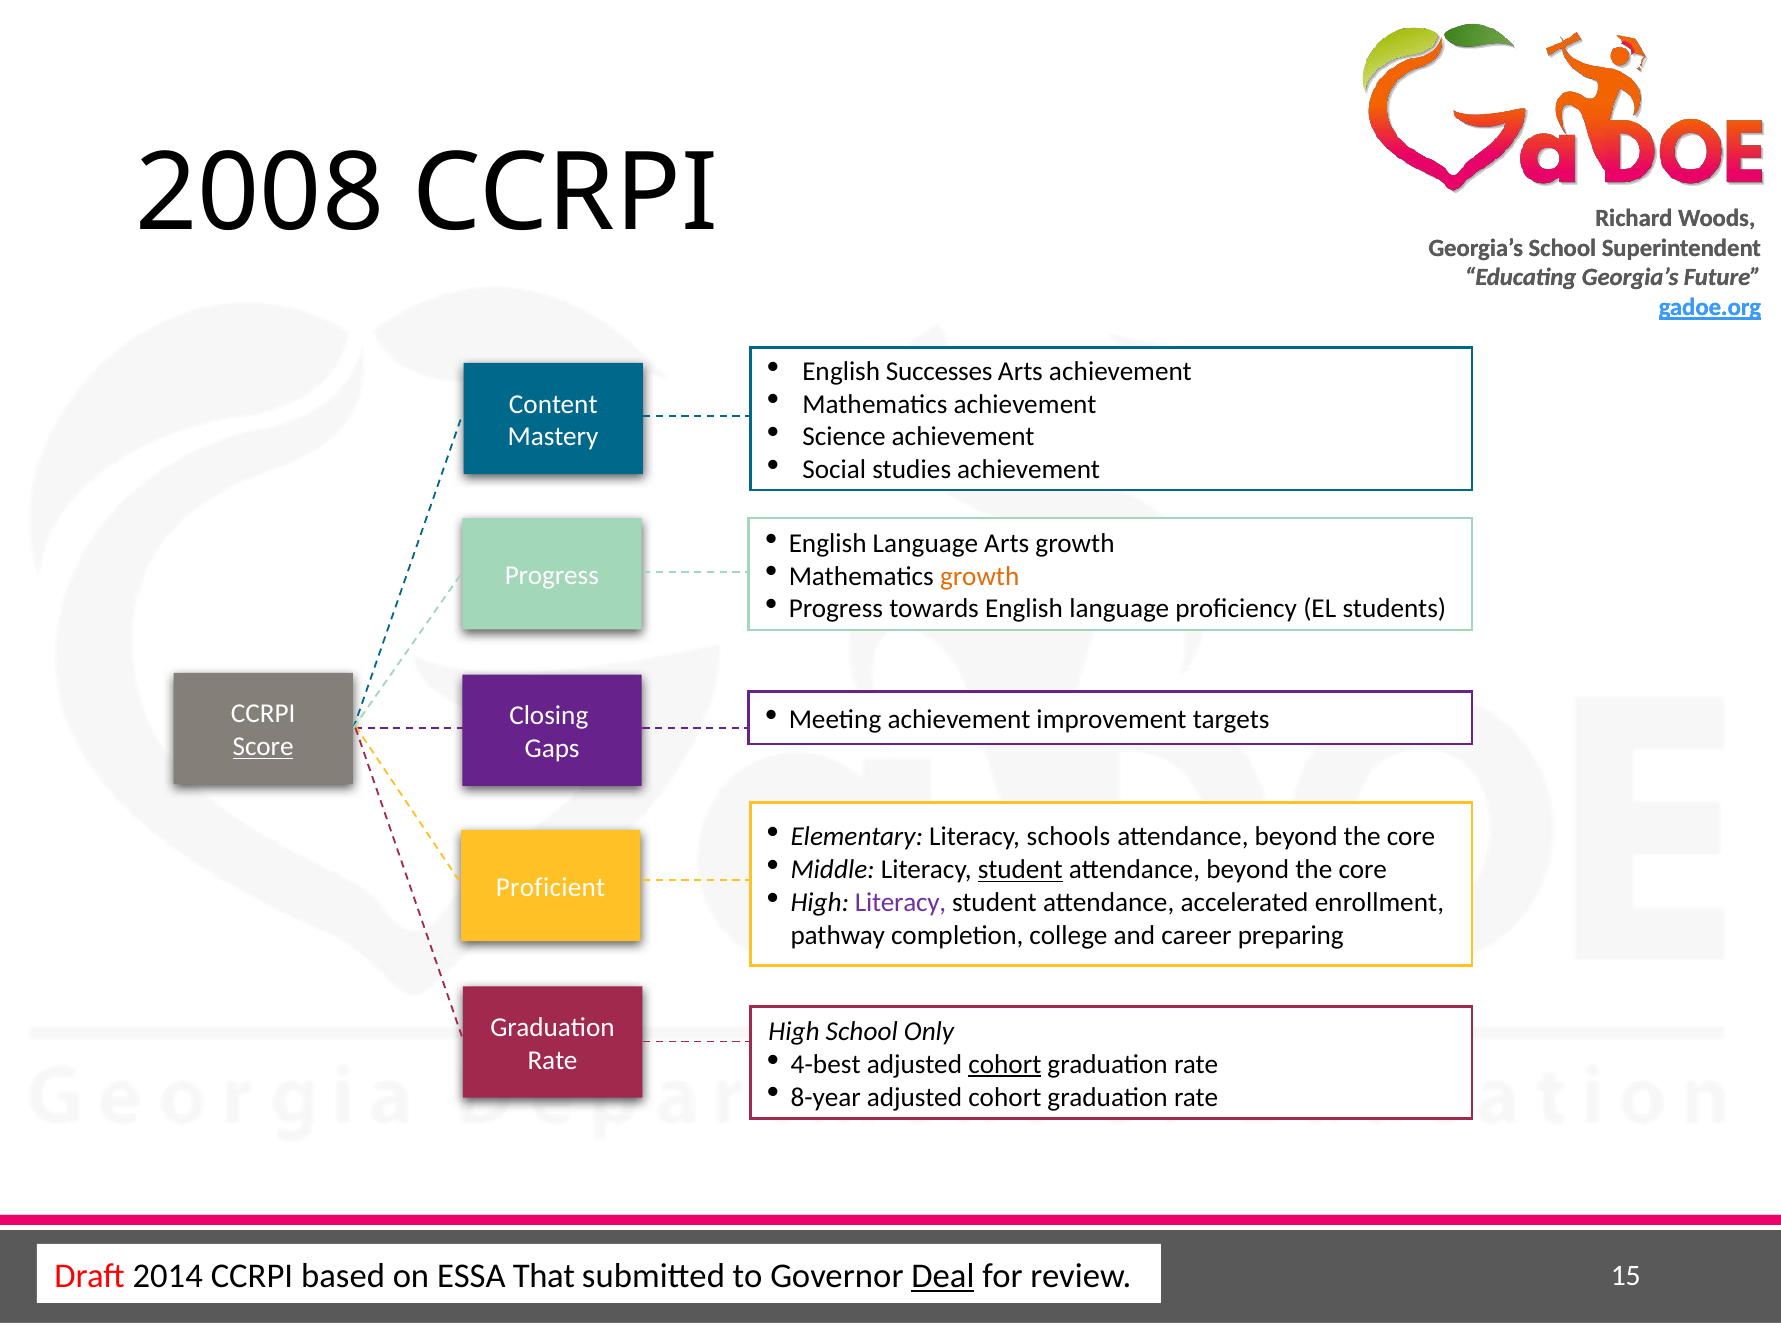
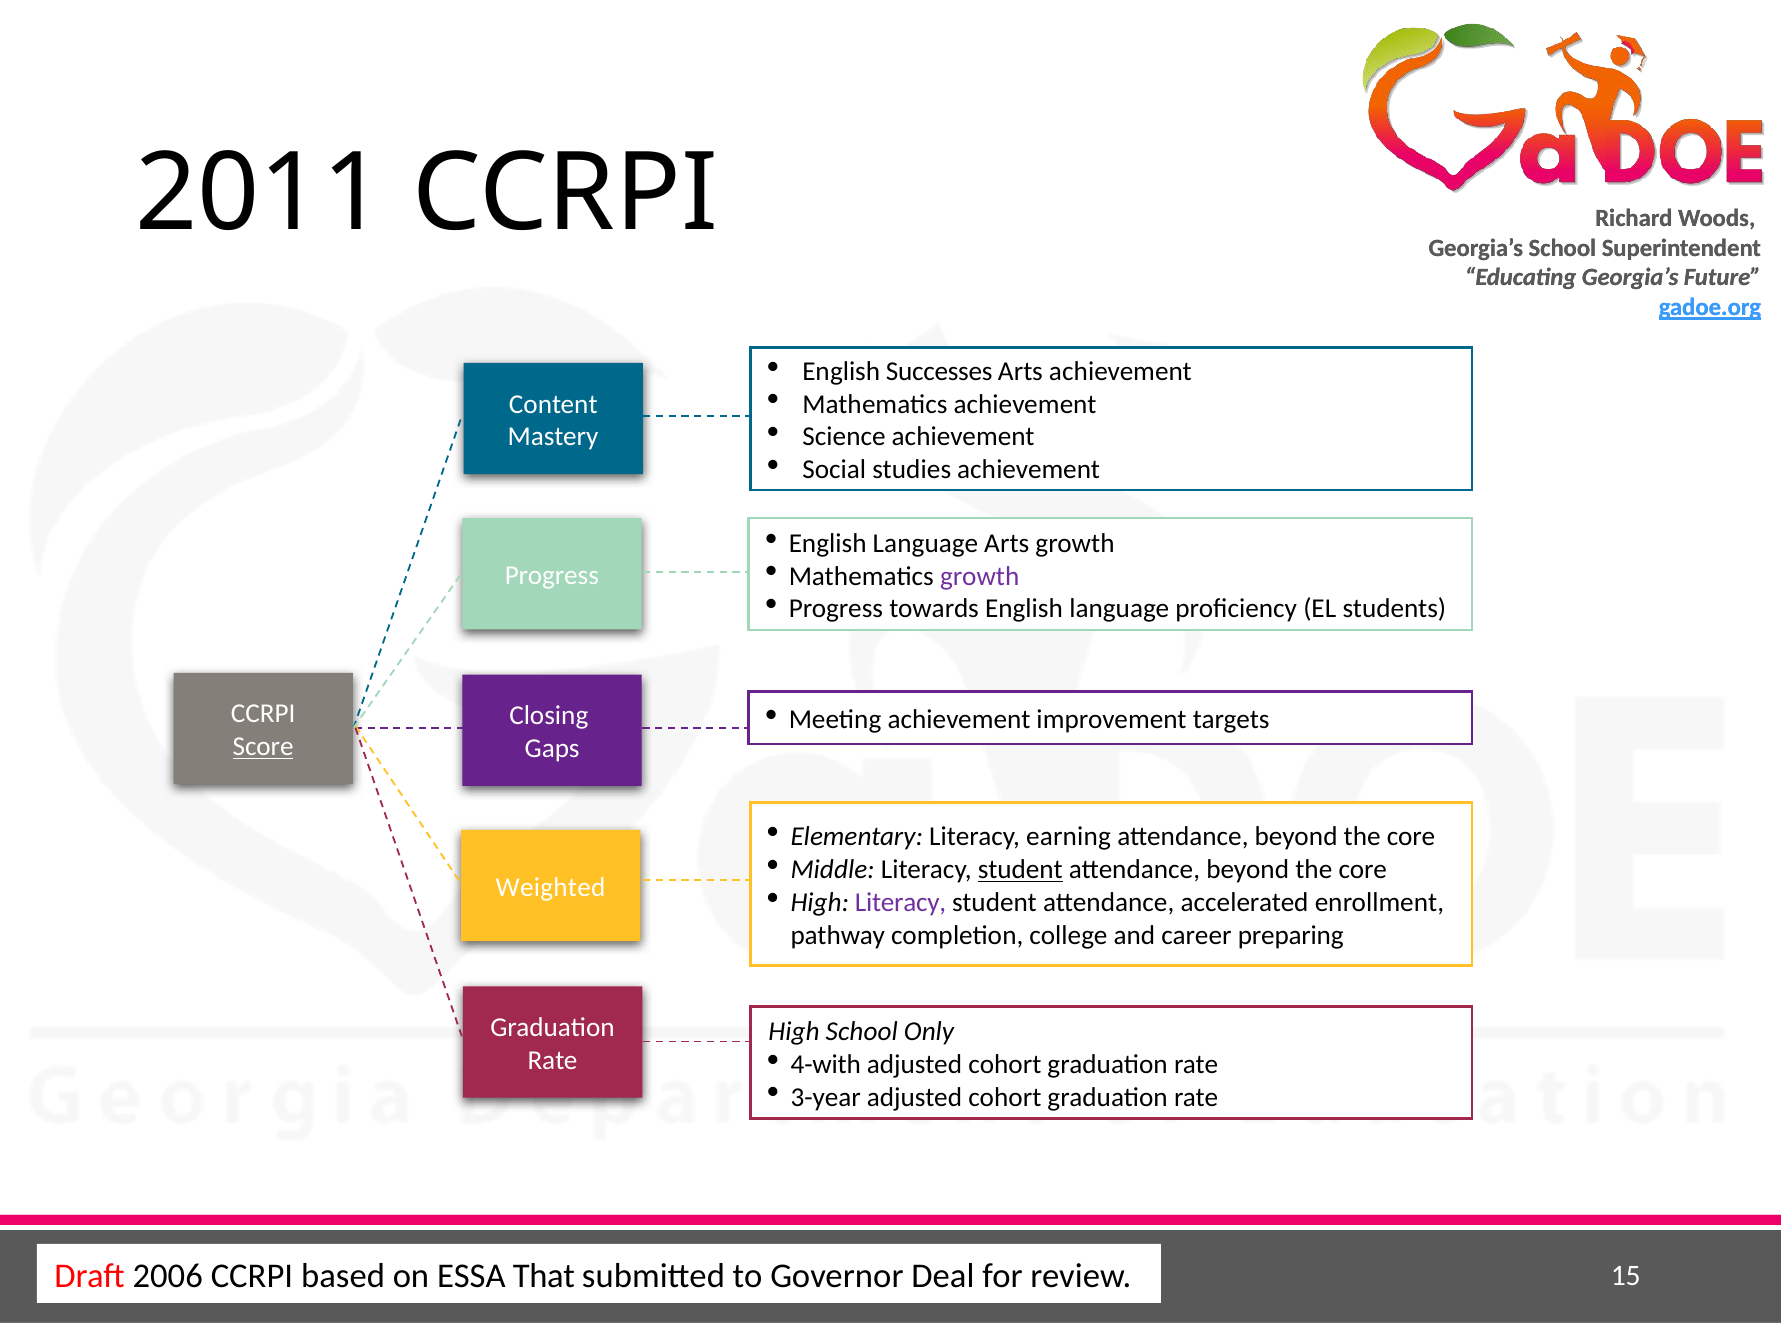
2008: 2008 -> 2011
growth at (980, 576) colour: orange -> purple
schools: schools -> earning
Proficient: Proficient -> Weighted
4-best: 4-best -> 4-with
cohort at (1005, 1064) underline: present -> none
8-year: 8-year -> 3-year
2014: 2014 -> 2006
Deal underline: present -> none
